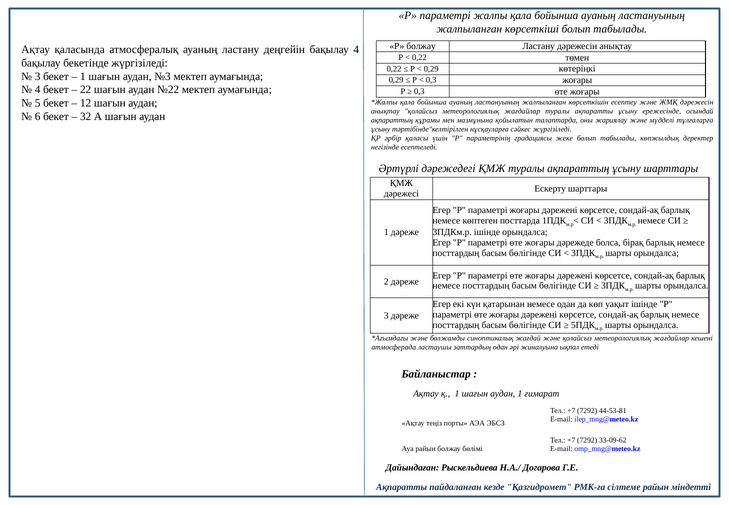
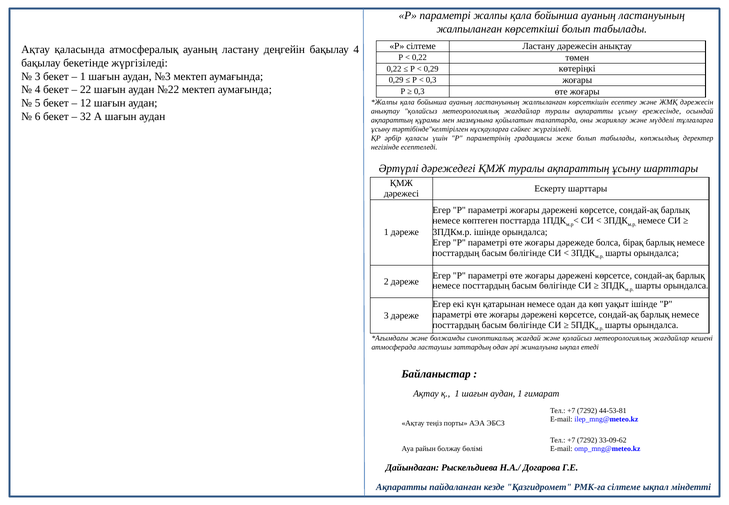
Р болжау: болжау -> сілтеме
сілтеме райын: райын -> ықпал
